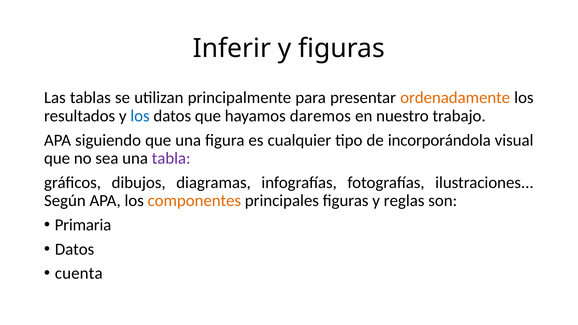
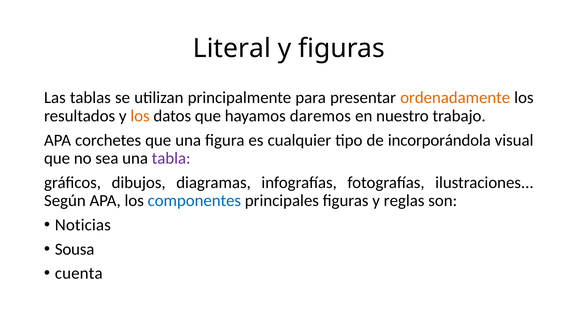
Inferir: Inferir -> Literal
los at (140, 116) colour: blue -> orange
siguiendo: siguiendo -> corchetes
componentes colour: orange -> blue
Primaria: Primaria -> Noticias
Datos at (75, 249): Datos -> Sousa
